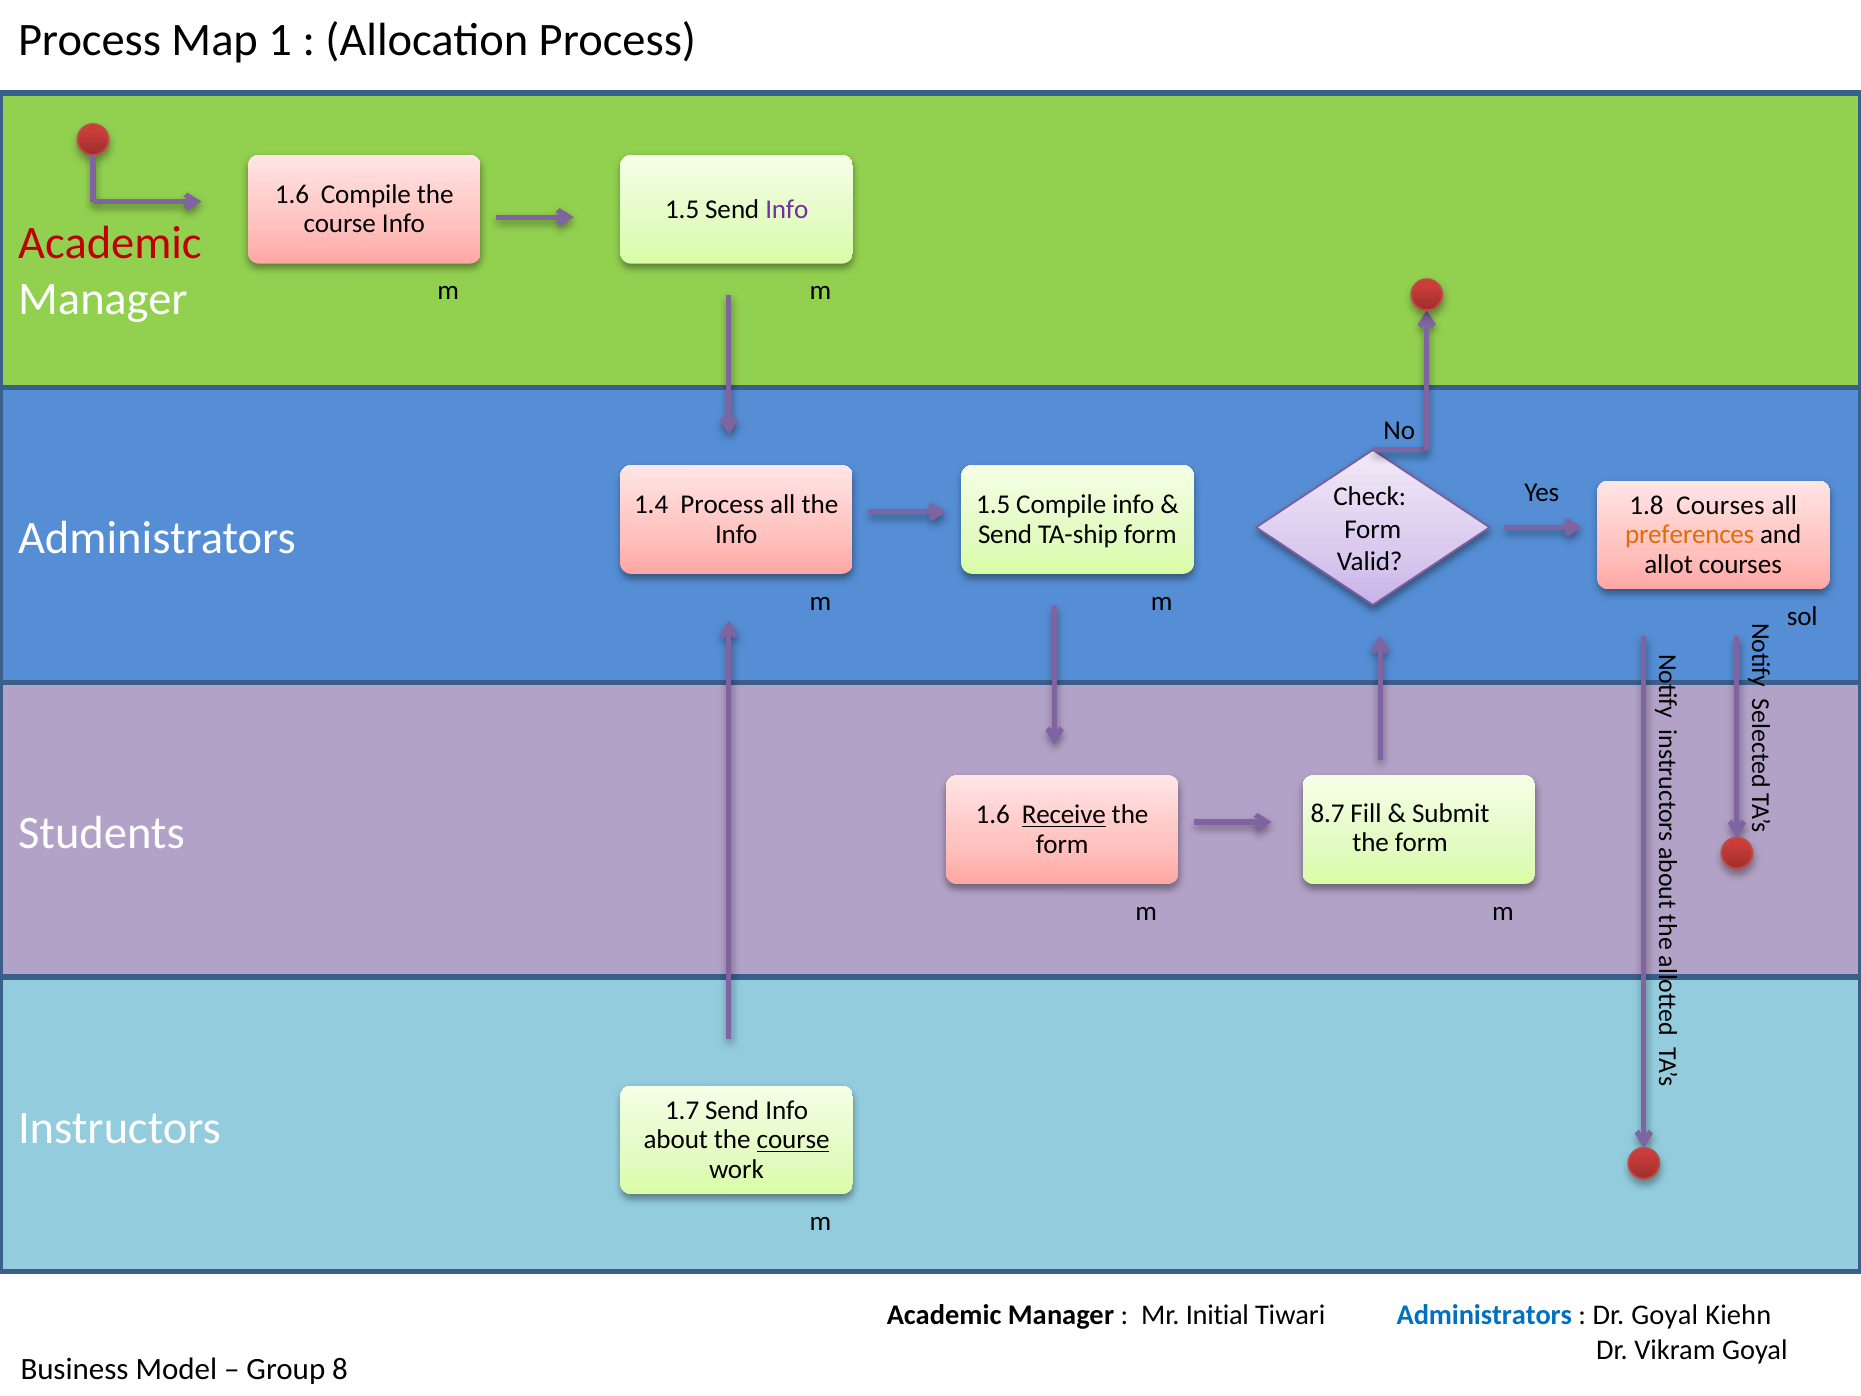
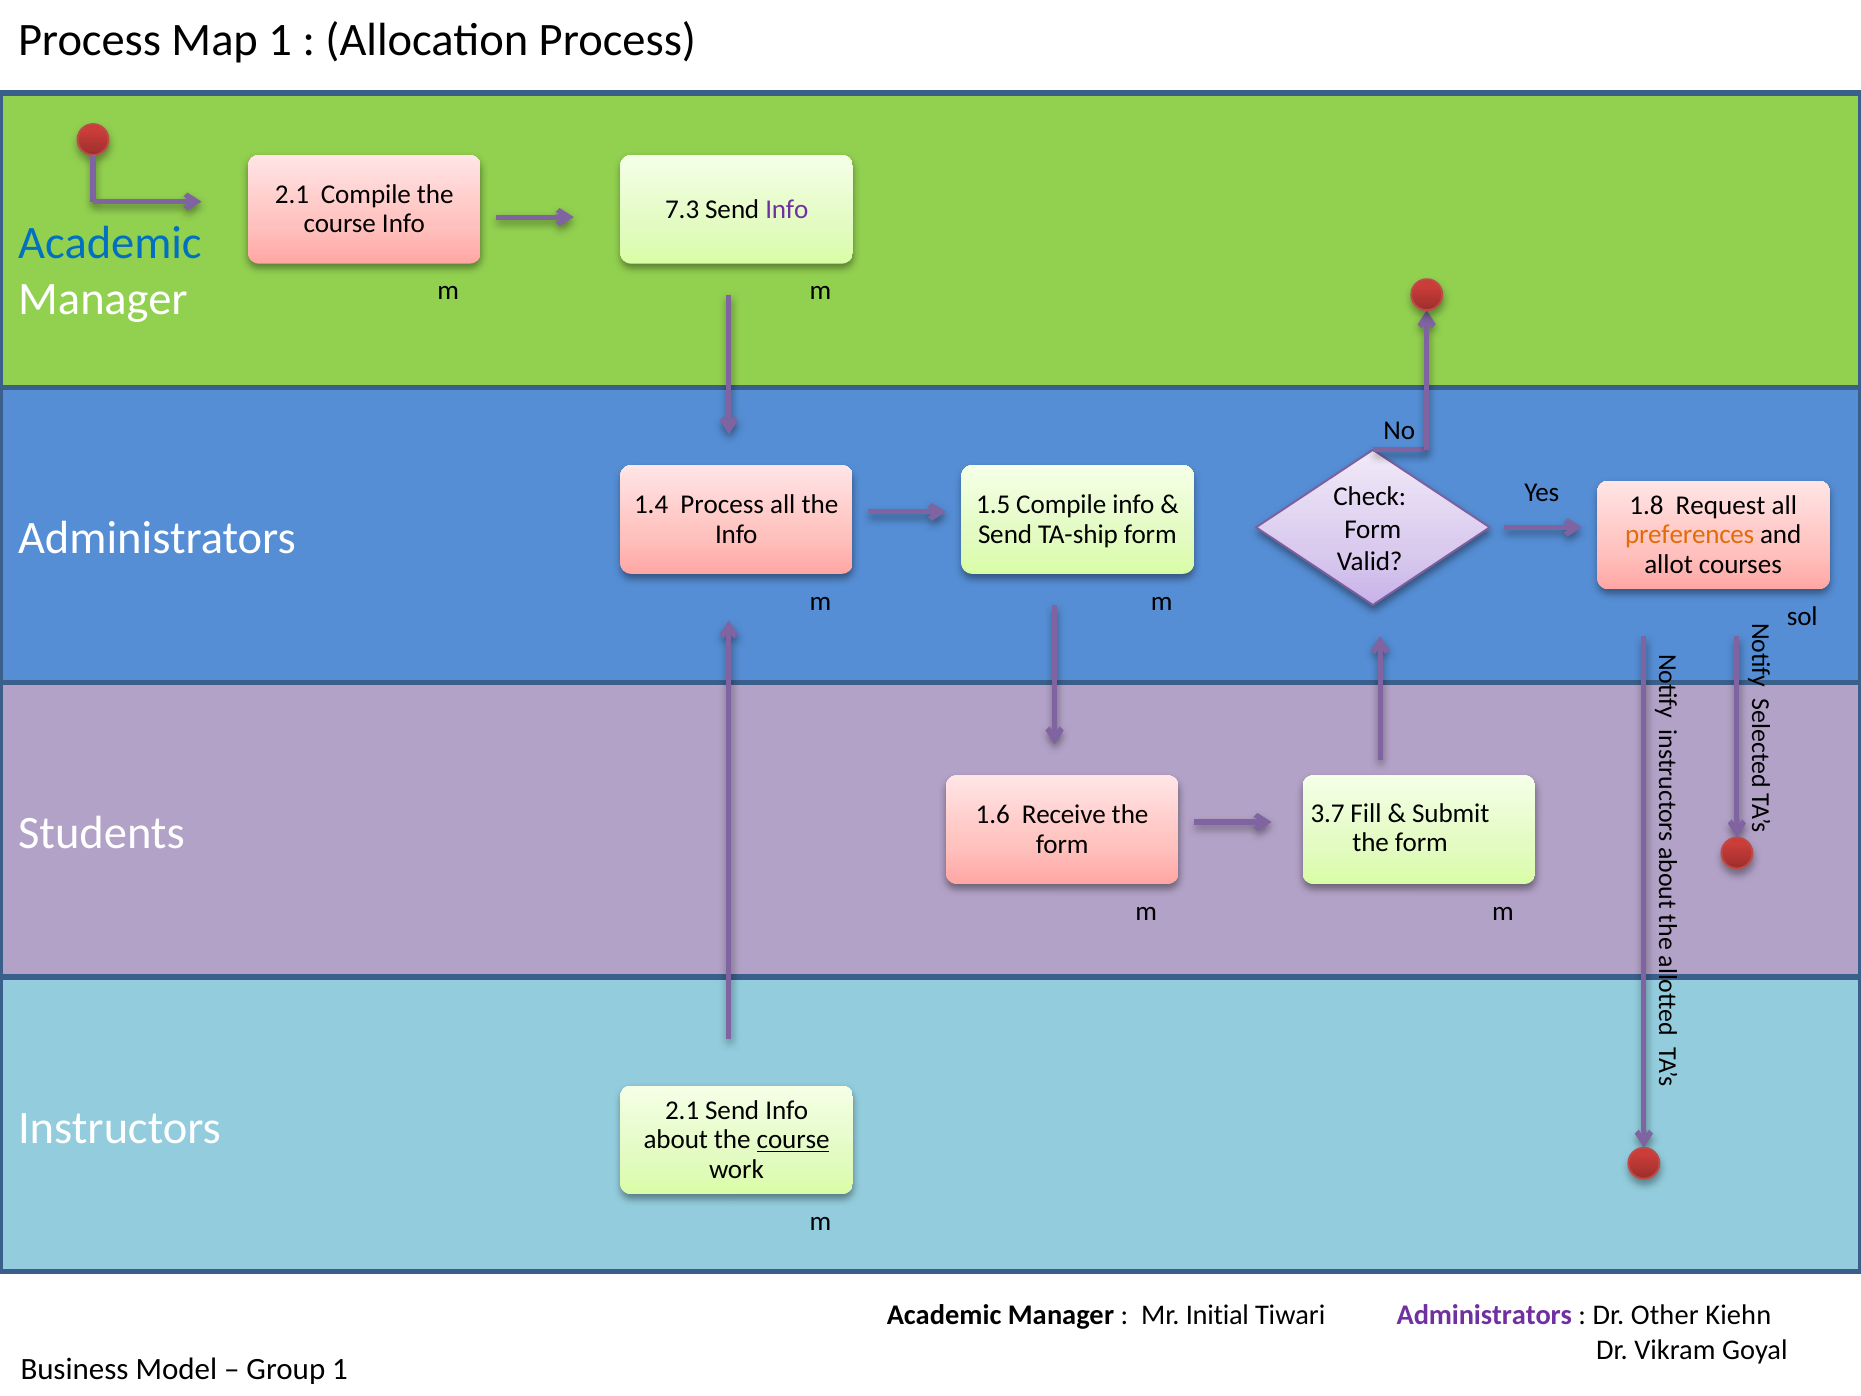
1.6 at (292, 195): 1.6 -> 2.1
1.5 at (682, 209): 1.5 -> 7.3
Academic at (110, 244) colour: red -> blue
1.8 Courses: Courses -> Request
8.7: 8.7 -> 3.7
Receive underline: present -> none
Instructors 1.7: 1.7 -> 2.1
Administrators at (1484, 1315) colour: blue -> purple
Dr Goyal: Goyal -> Other
Group 8: 8 -> 1
